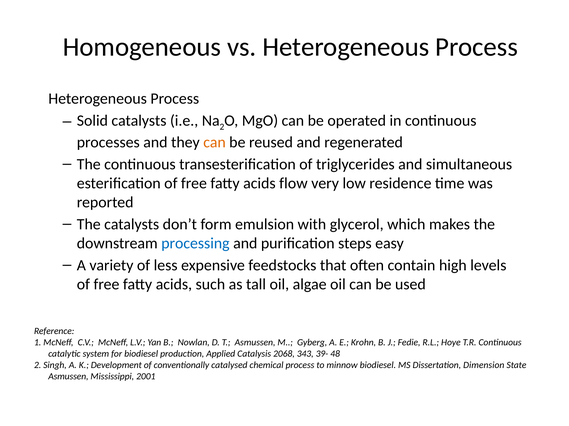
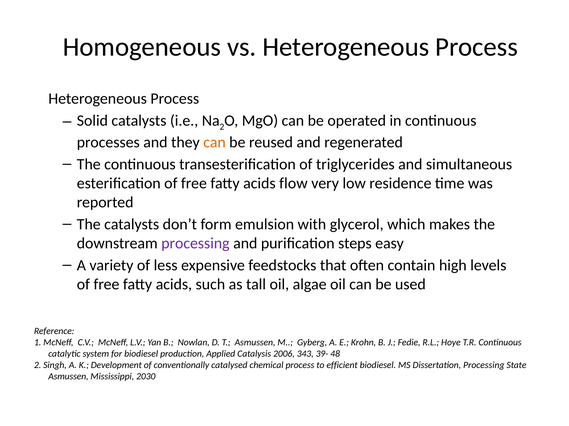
processing at (195, 244) colour: blue -> purple
2068: 2068 -> 2006
minnow: minnow -> efficient
Dissertation Dimension: Dimension -> Processing
2001: 2001 -> 2030
